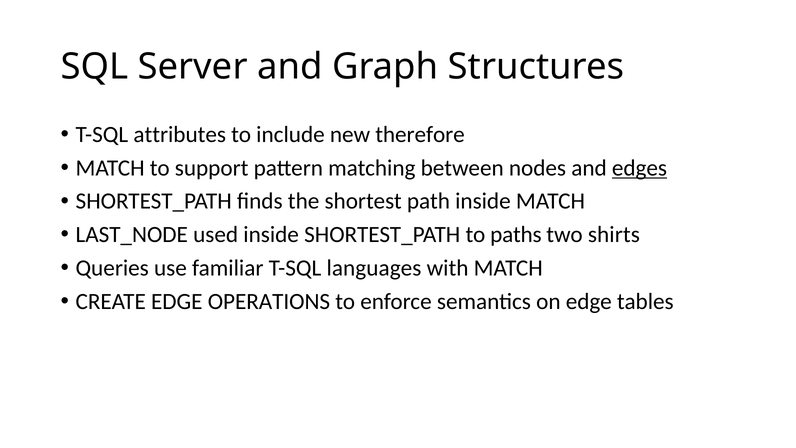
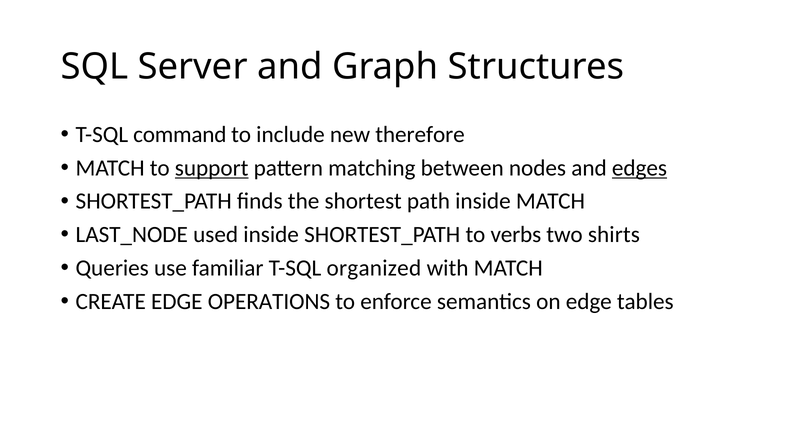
attributes: attributes -> command
support underline: none -> present
paths: paths -> verbs
languages: languages -> organized
